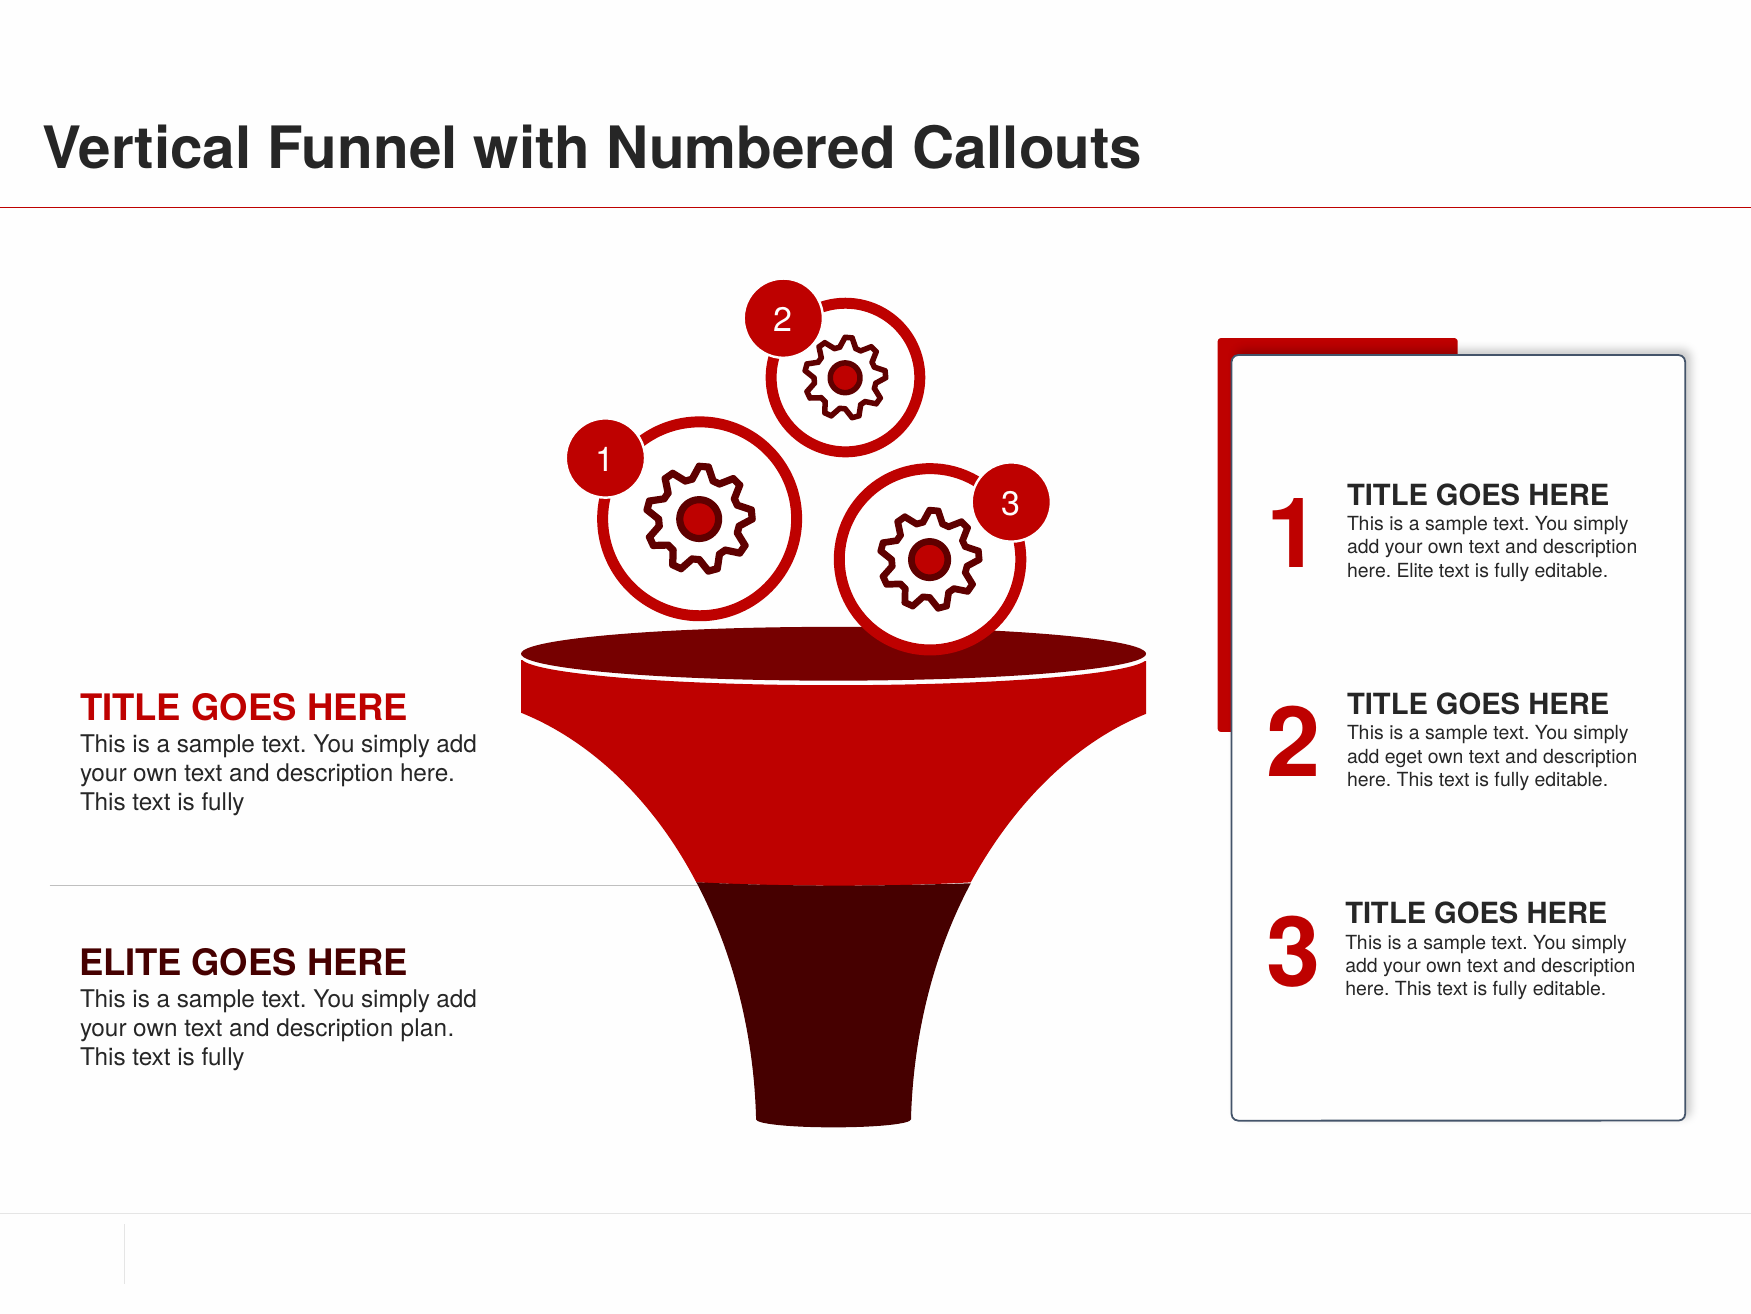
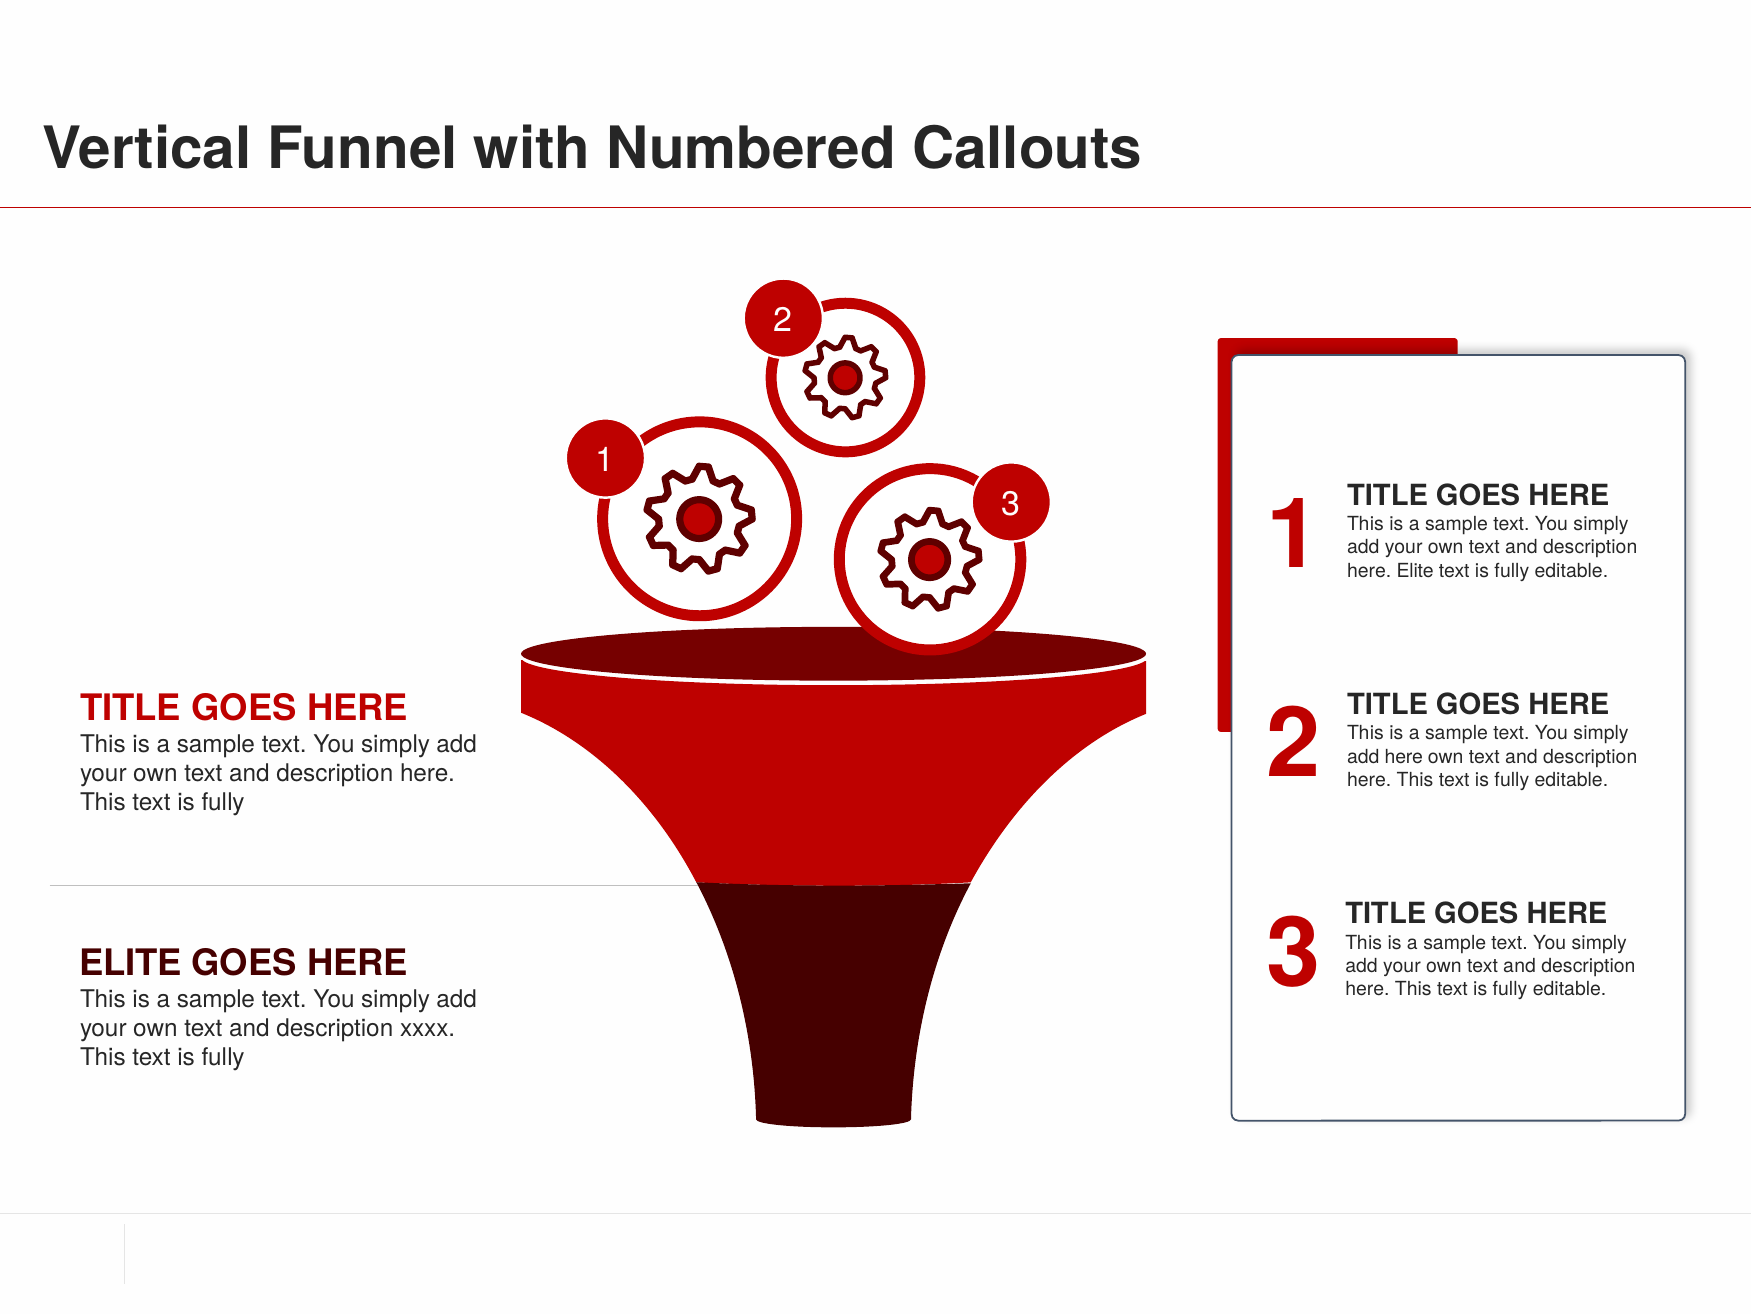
add eget: eget -> here
plan: plan -> xxxx
